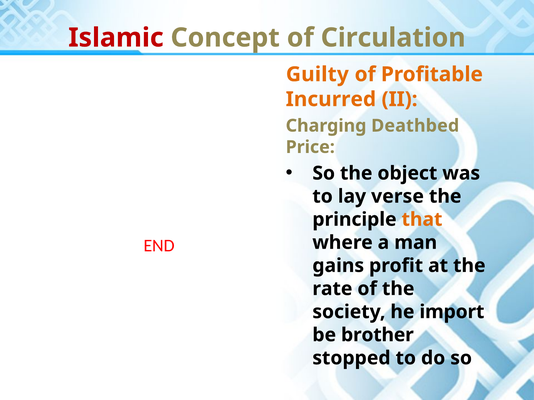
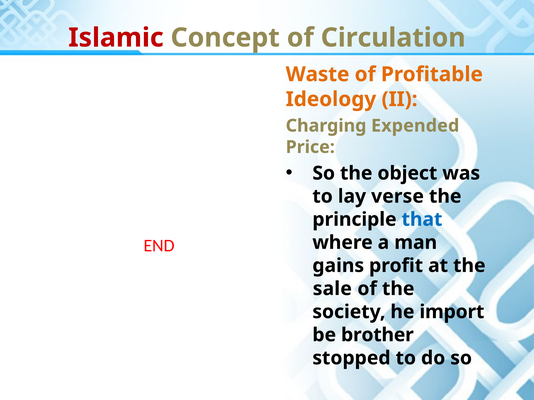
Guilty: Guilty -> Waste
Incurred: Incurred -> Ideology
Deathbed: Deathbed -> Expended
that colour: orange -> blue
rate: rate -> sale
